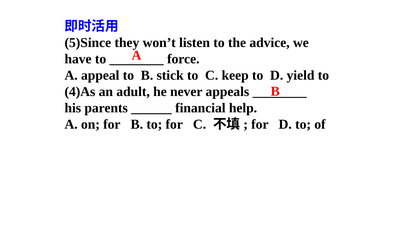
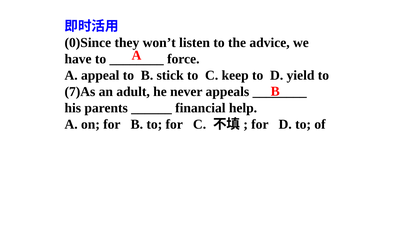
5)Since: 5)Since -> 0)Since
4)As: 4)As -> 7)As
